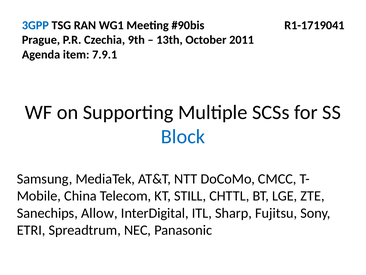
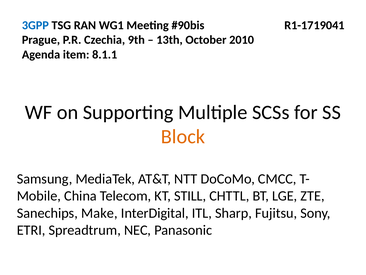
2011: 2011 -> 2010
7.9.1: 7.9.1 -> 8.1.1
Block colour: blue -> orange
Allow: Allow -> Make
